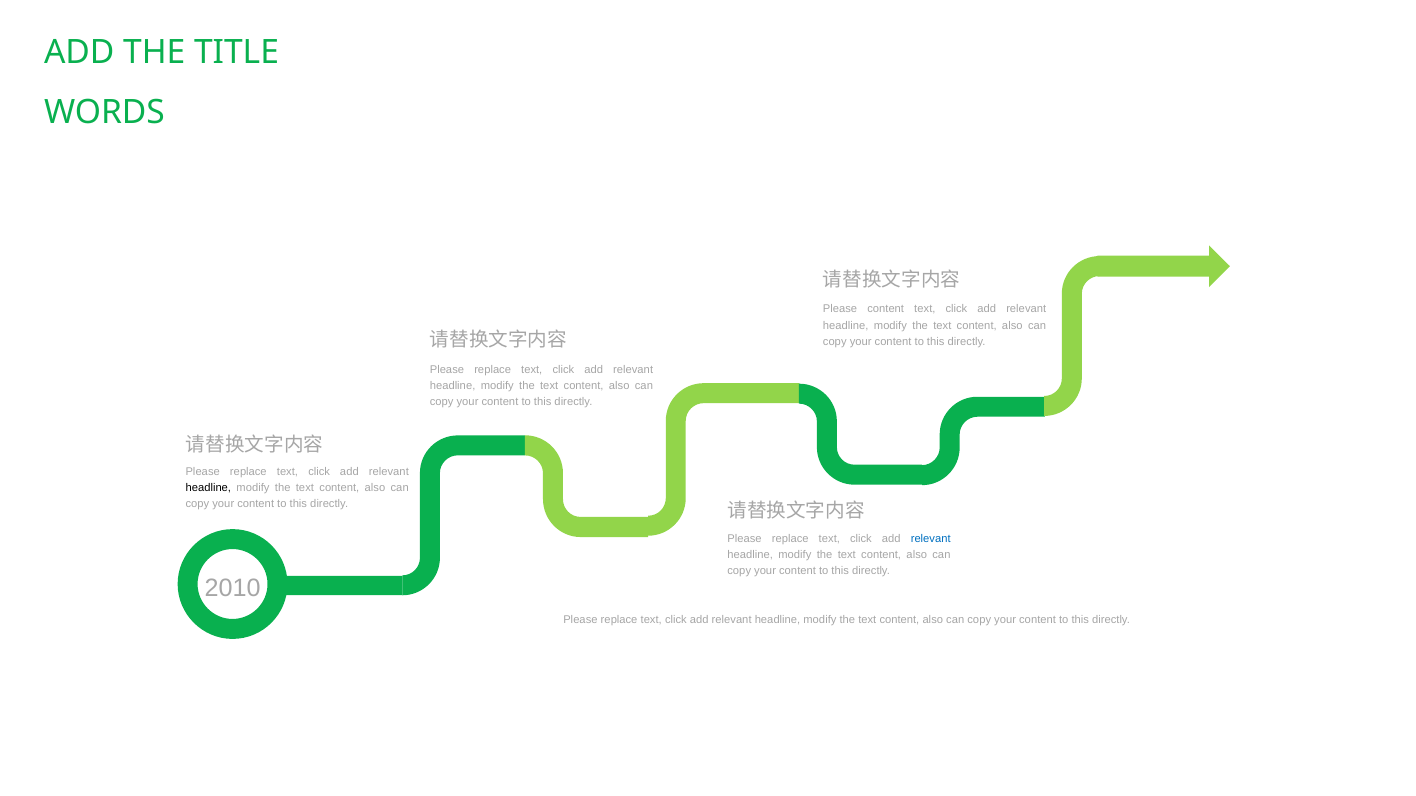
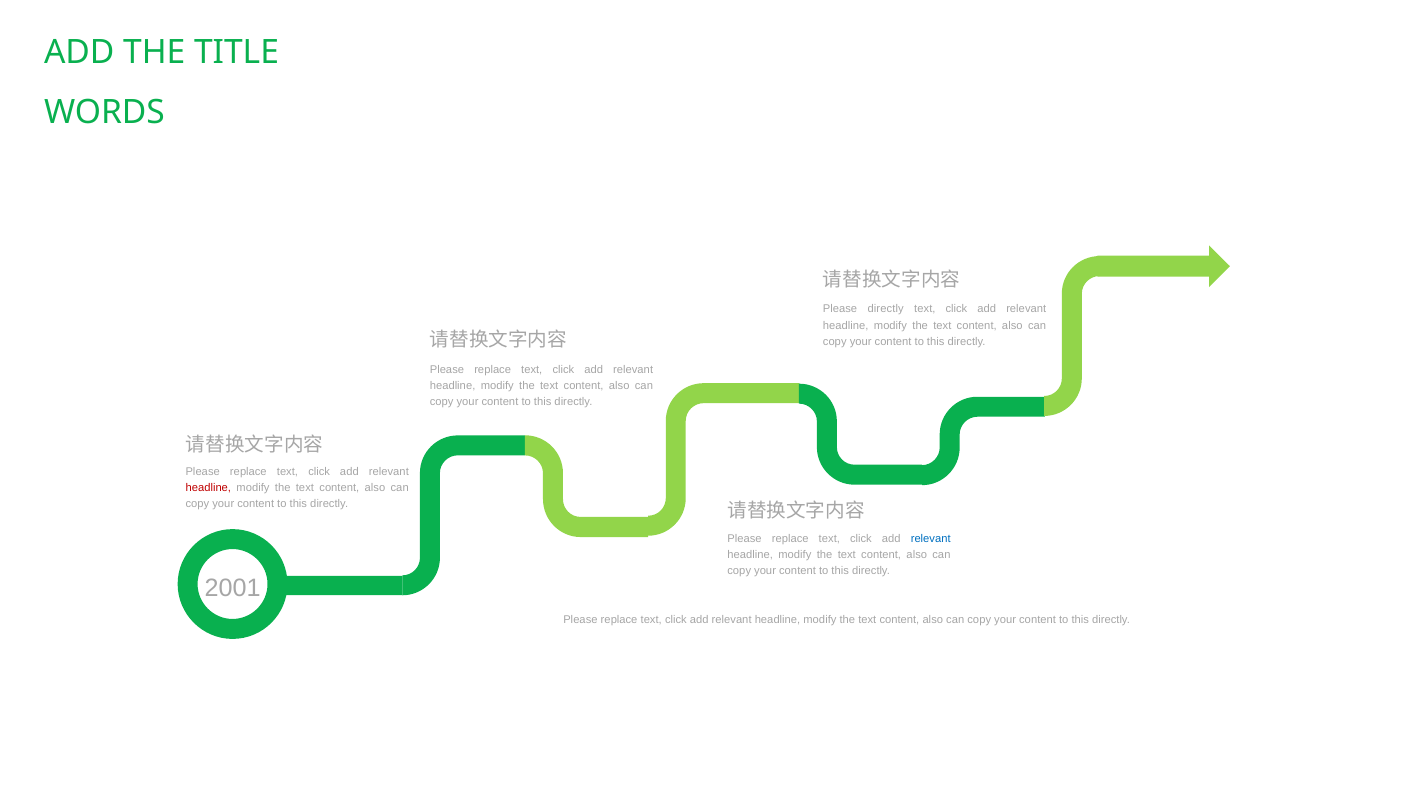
Please content: content -> directly
headline at (208, 488) colour: black -> red
2010: 2010 -> 2001
